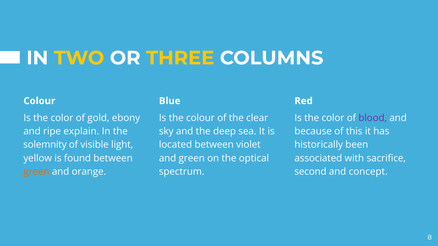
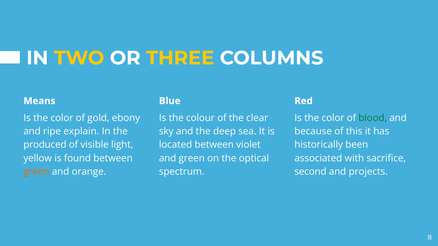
Colour at (39, 101): Colour -> Means
blood colour: purple -> green
solemnity: solemnity -> produced
concept: concept -> projects
